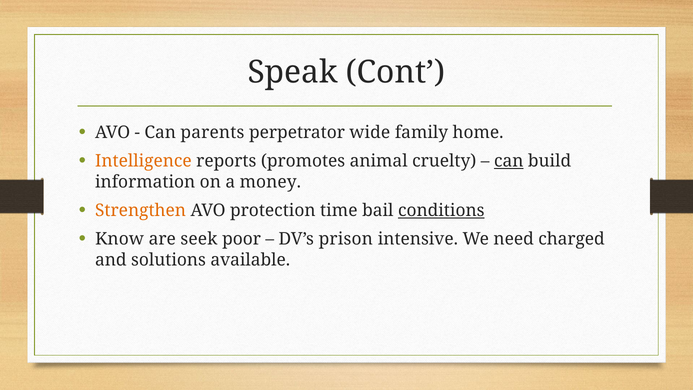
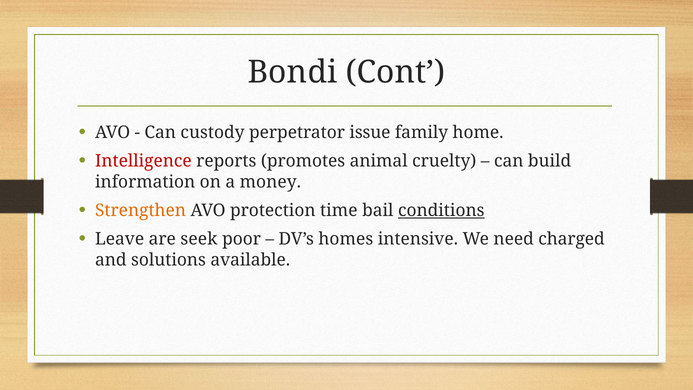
Speak: Speak -> Bondi
parents: parents -> custody
wide: wide -> issue
Intelligence colour: orange -> red
can at (509, 161) underline: present -> none
Know: Know -> Leave
prison: prison -> homes
